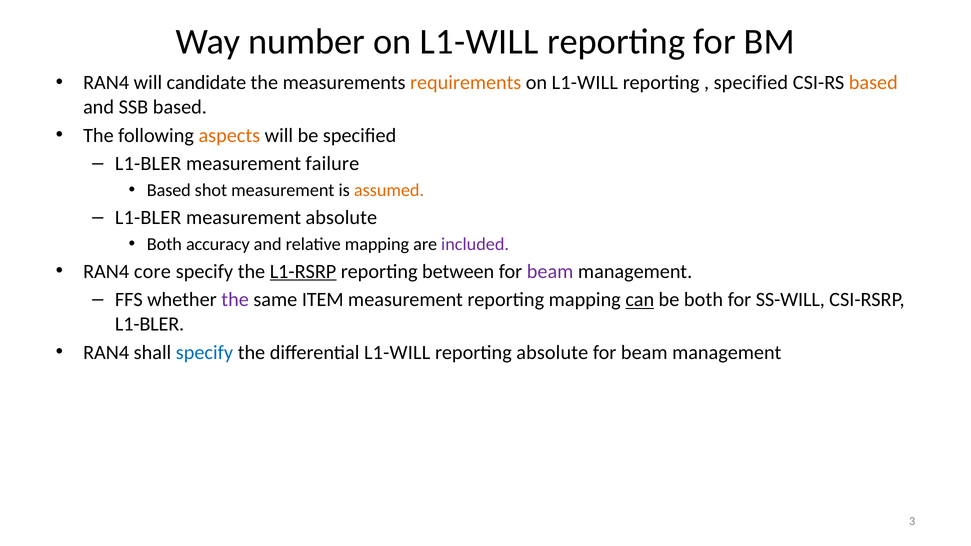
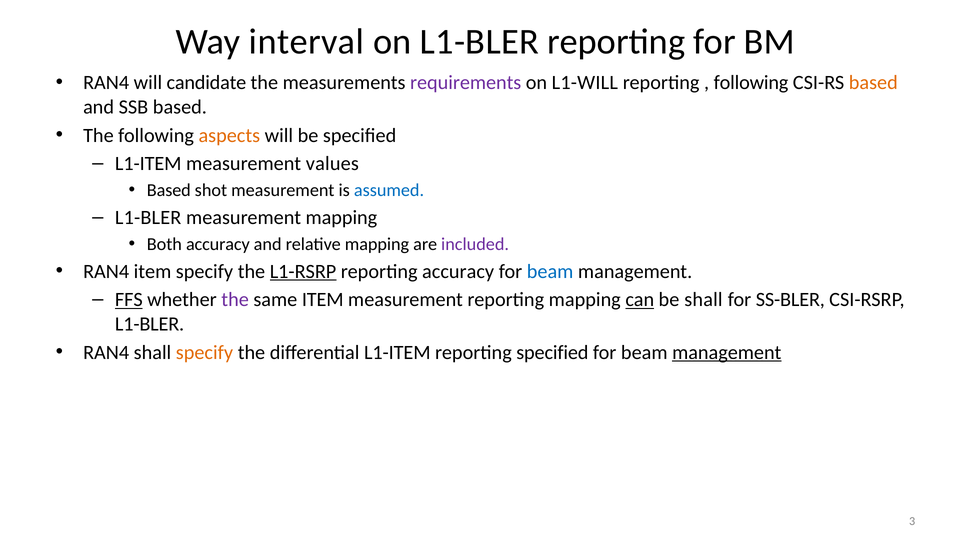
number: number -> interval
L1-WILL at (479, 42): L1-WILL -> L1-BLER
requirements colour: orange -> purple
specified at (751, 83): specified -> following
L1-BLER at (148, 164): L1-BLER -> L1-ITEM
failure: failure -> values
assumed colour: orange -> blue
measurement absolute: absolute -> mapping
RAN4 core: core -> item
reporting between: between -> accuracy
beam at (550, 271) colour: purple -> blue
FFS underline: none -> present
be both: both -> shall
SS-WILL: SS-WILL -> SS-BLER
specify at (204, 352) colour: blue -> orange
differential L1-WILL: L1-WILL -> L1-ITEM
reporting absolute: absolute -> specified
management at (727, 352) underline: none -> present
